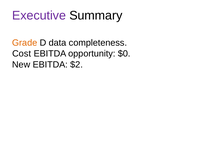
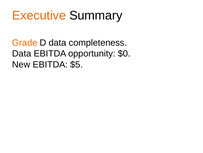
Executive colour: purple -> orange
Cost at (22, 53): Cost -> Data
$2: $2 -> $5
